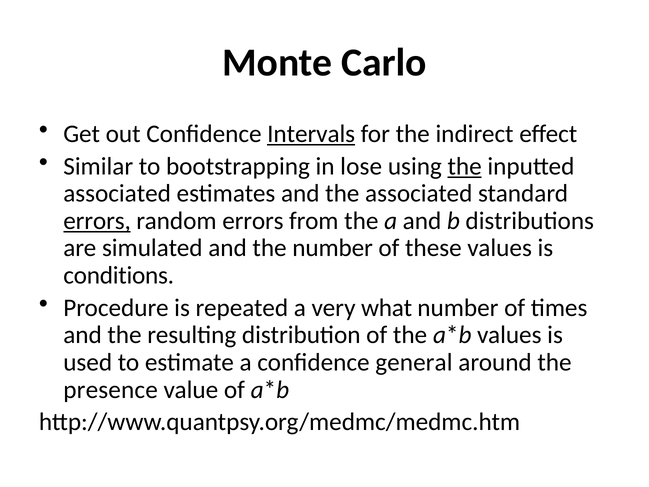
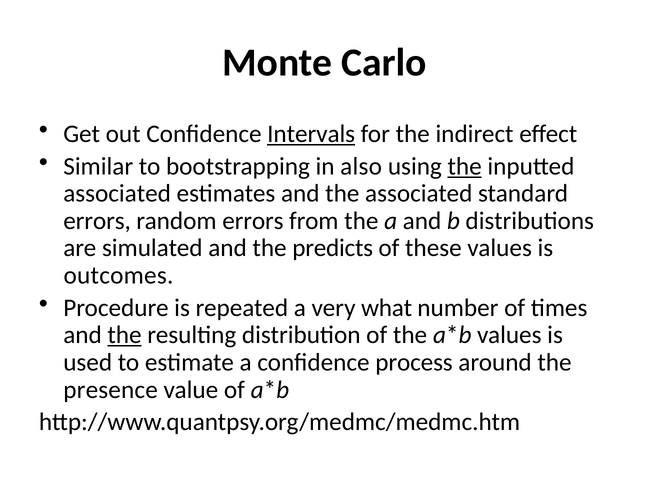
lose: lose -> also
errors at (97, 221) underline: present -> none
the number: number -> predicts
conditions: conditions -> outcomes
the at (125, 335) underline: none -> present
general: general -> process
